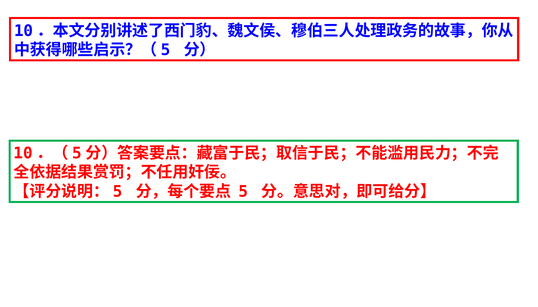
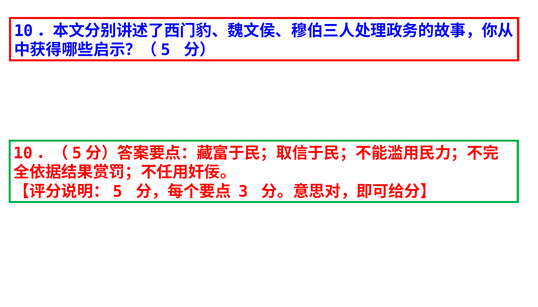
5: 5 -> 3
